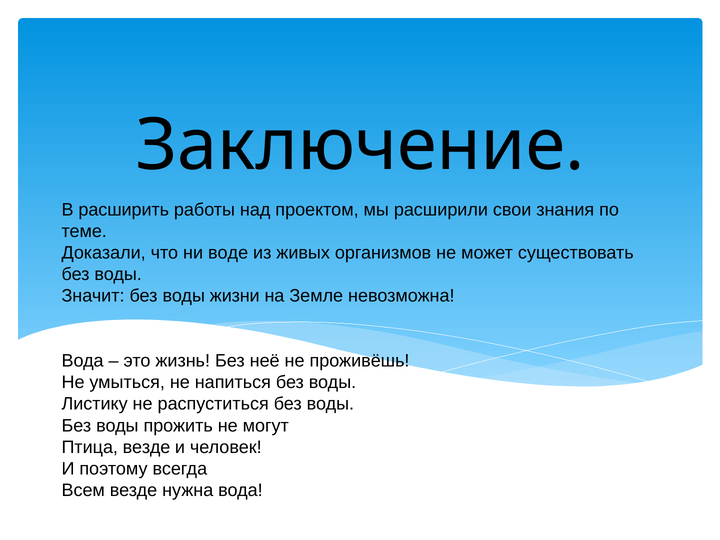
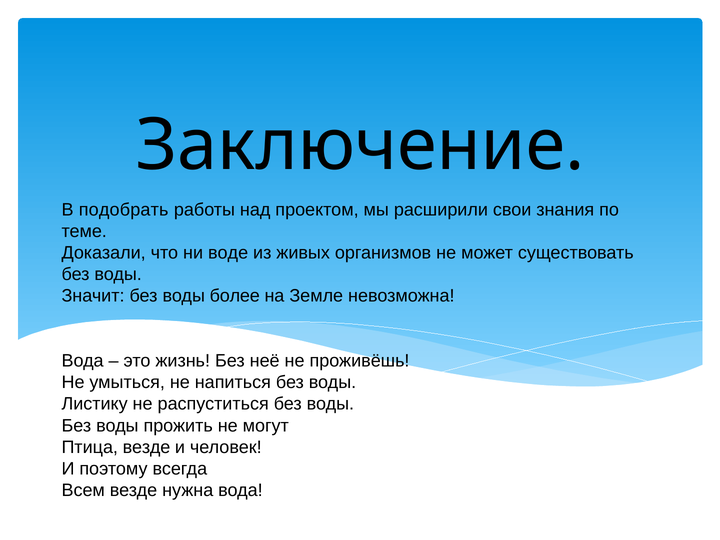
расширить: расширить -> подобрать
жизни: жизни -> более
